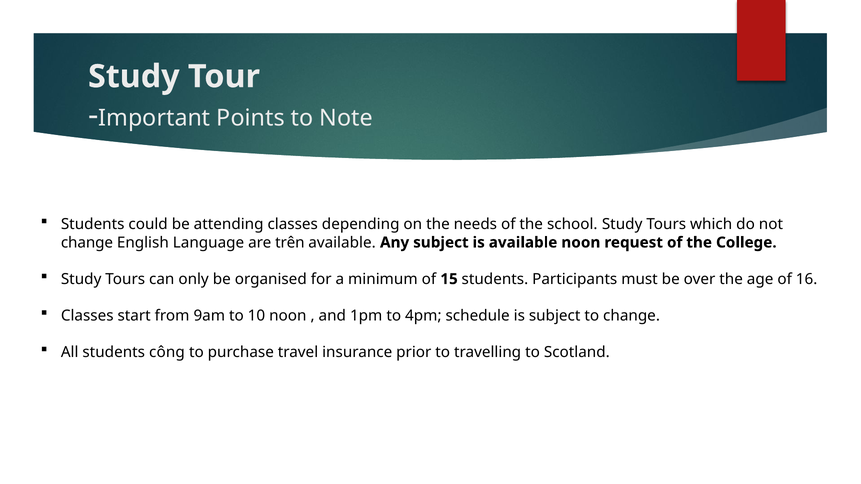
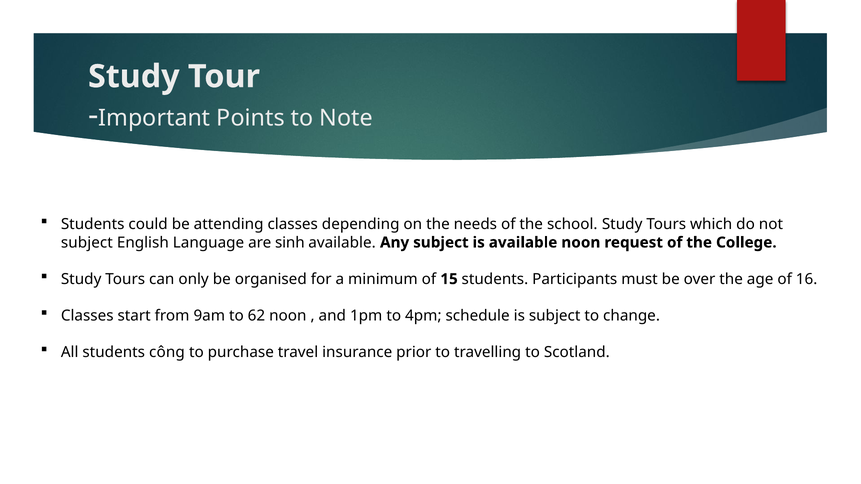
change at (87, 243): change -> subject
trên: trên -> sinh
10: 10 -> 62
